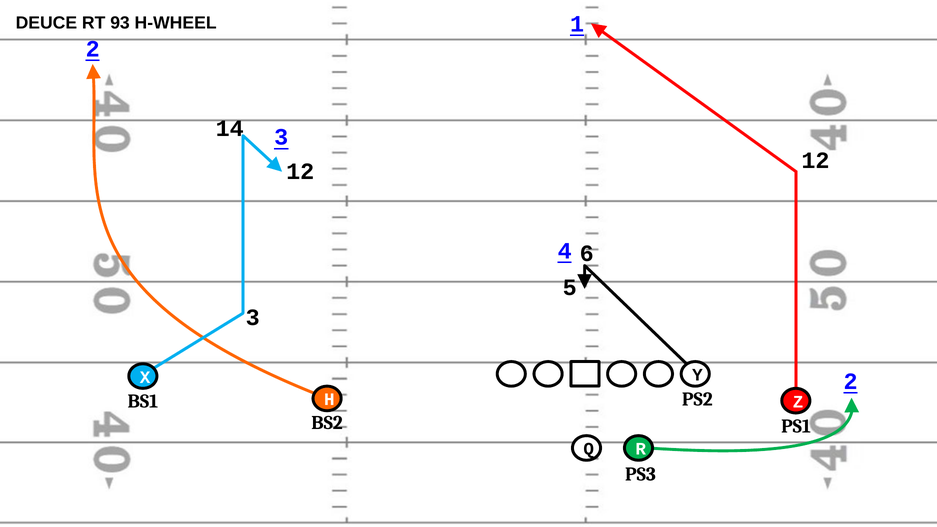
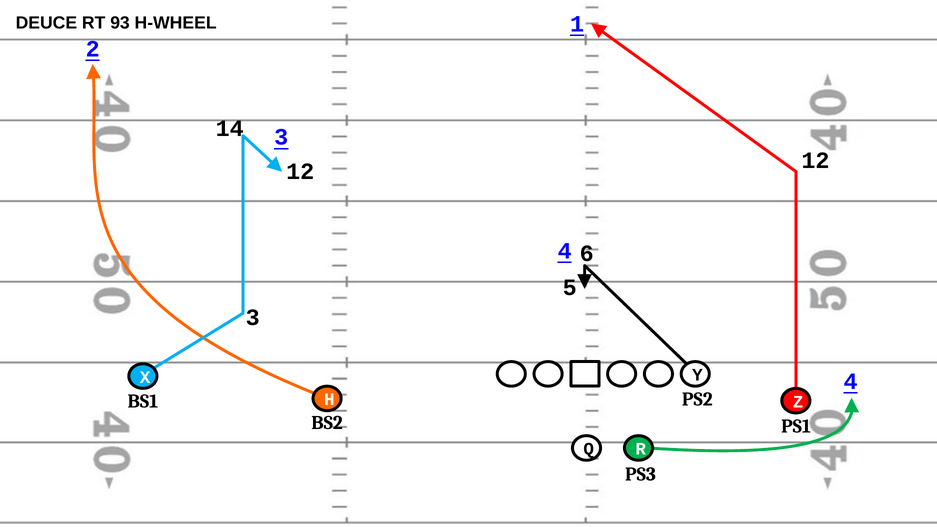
X 2: 2 -> 4
